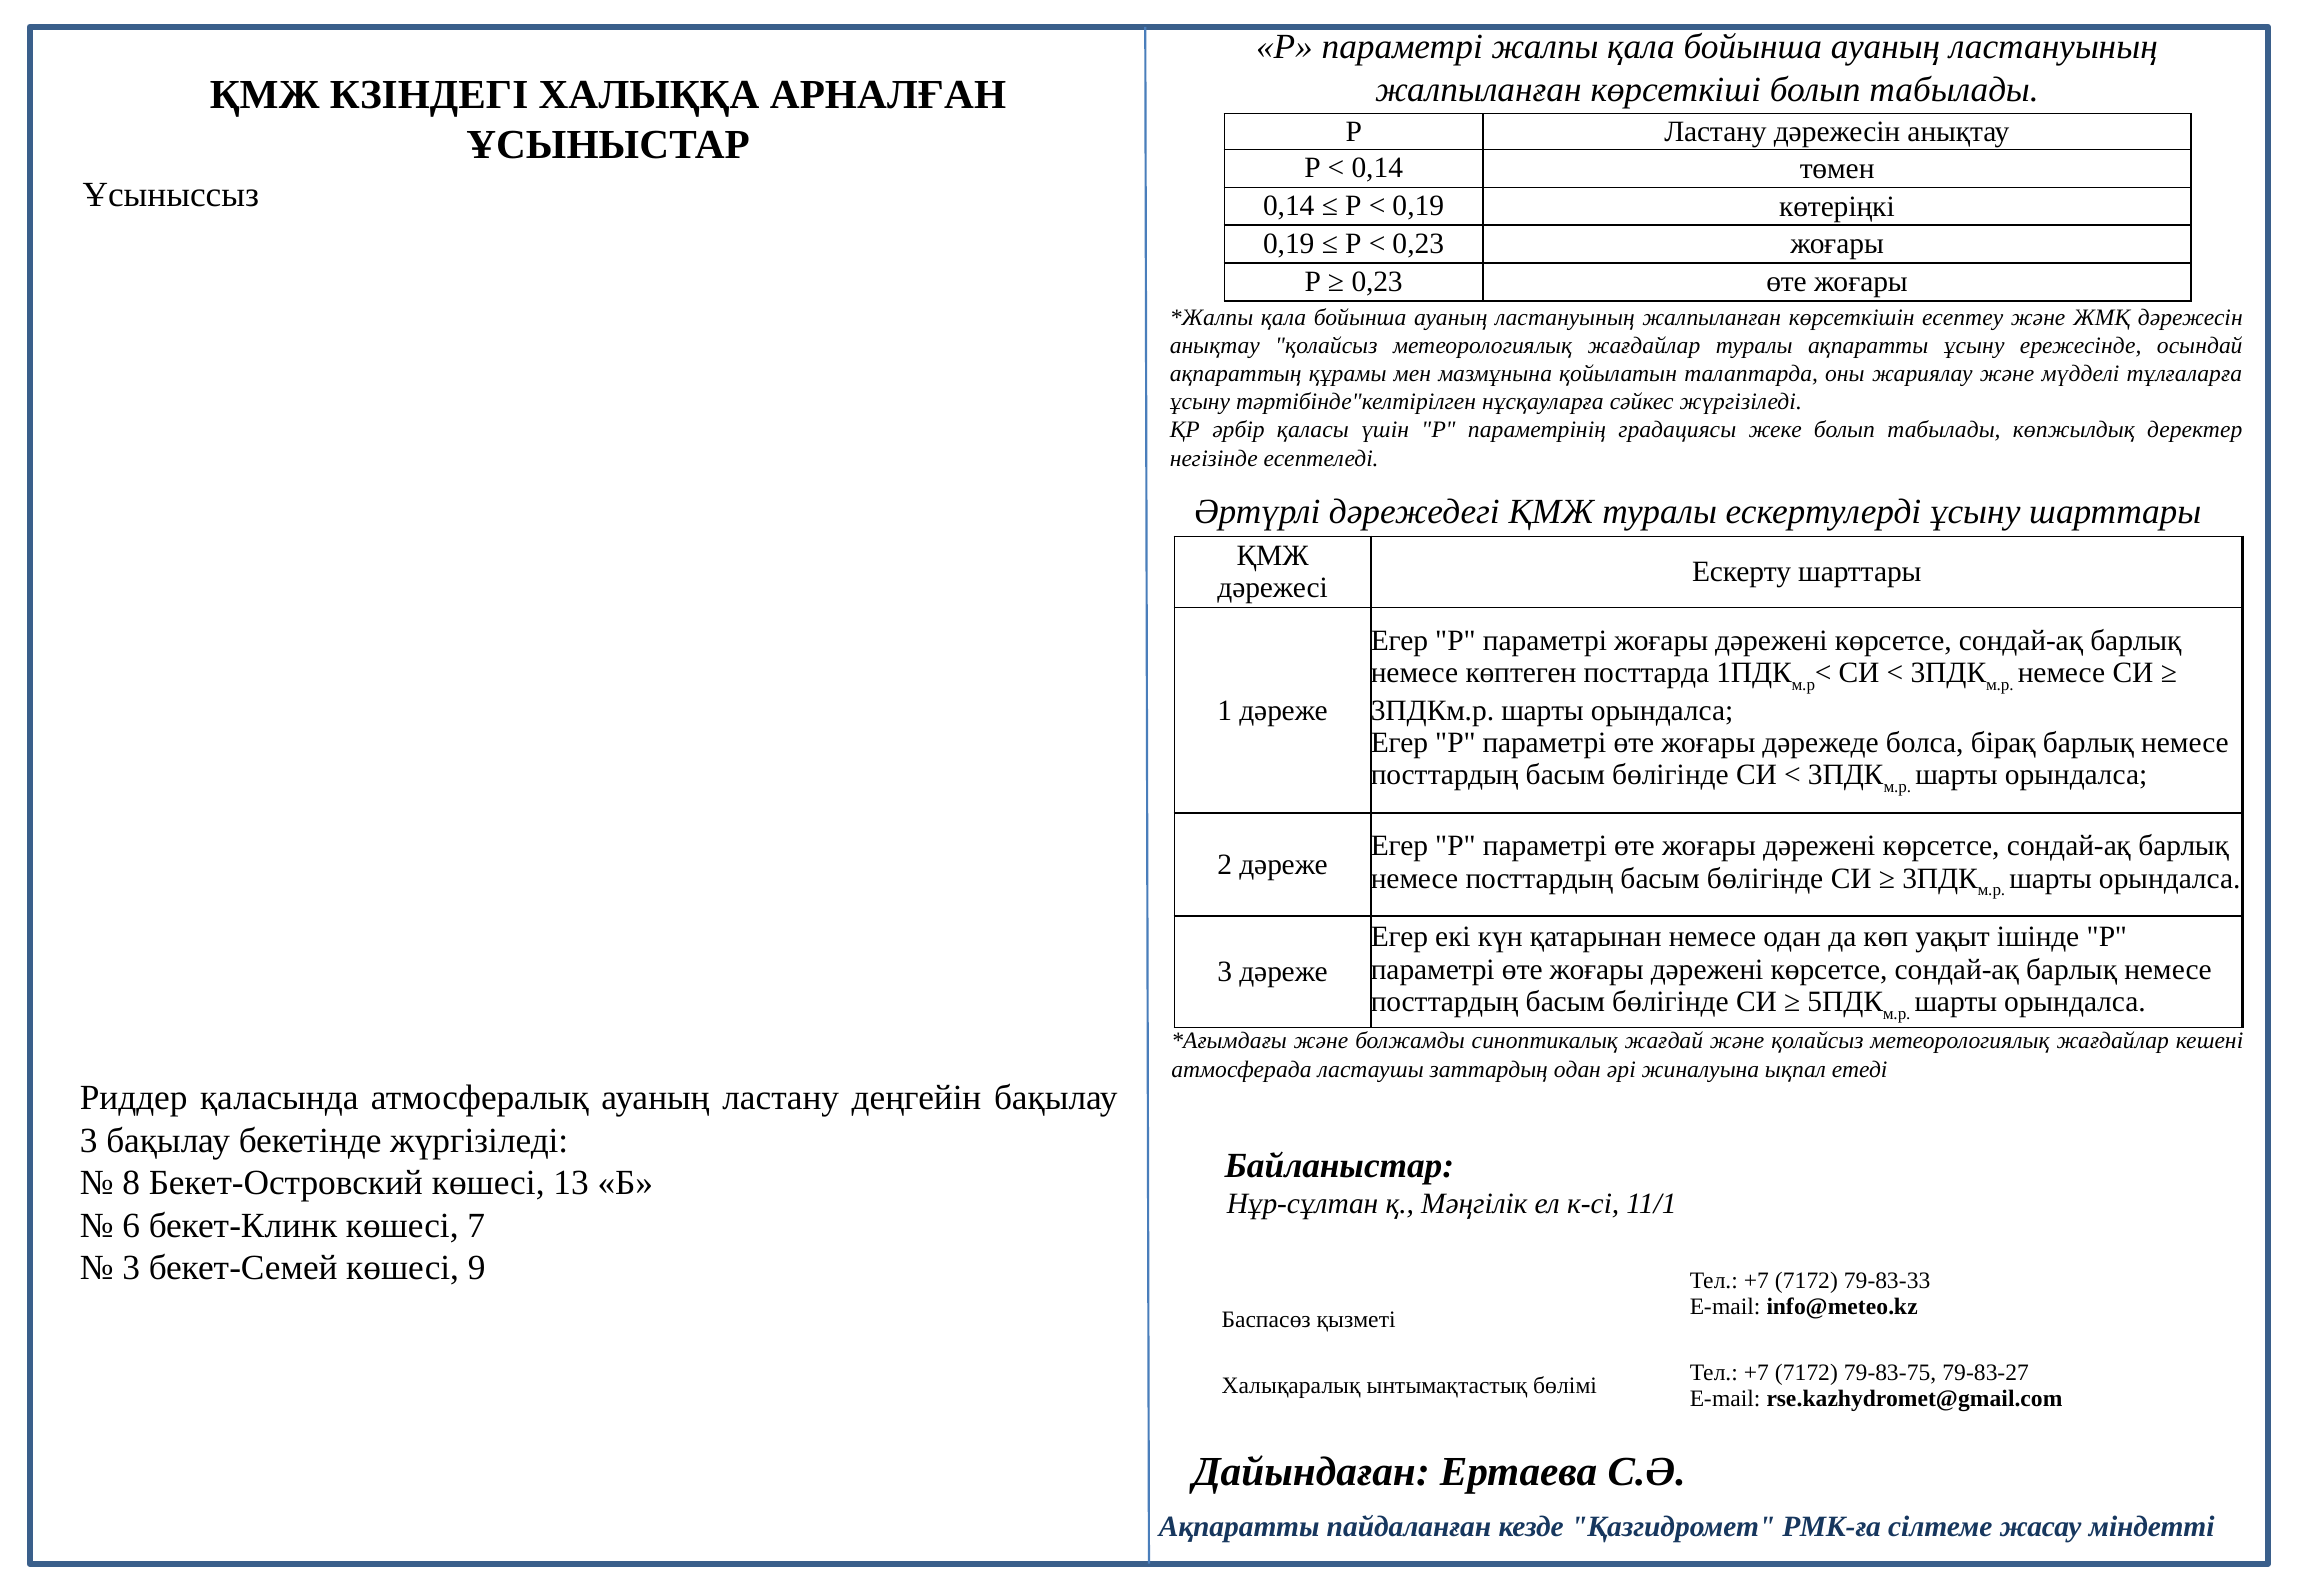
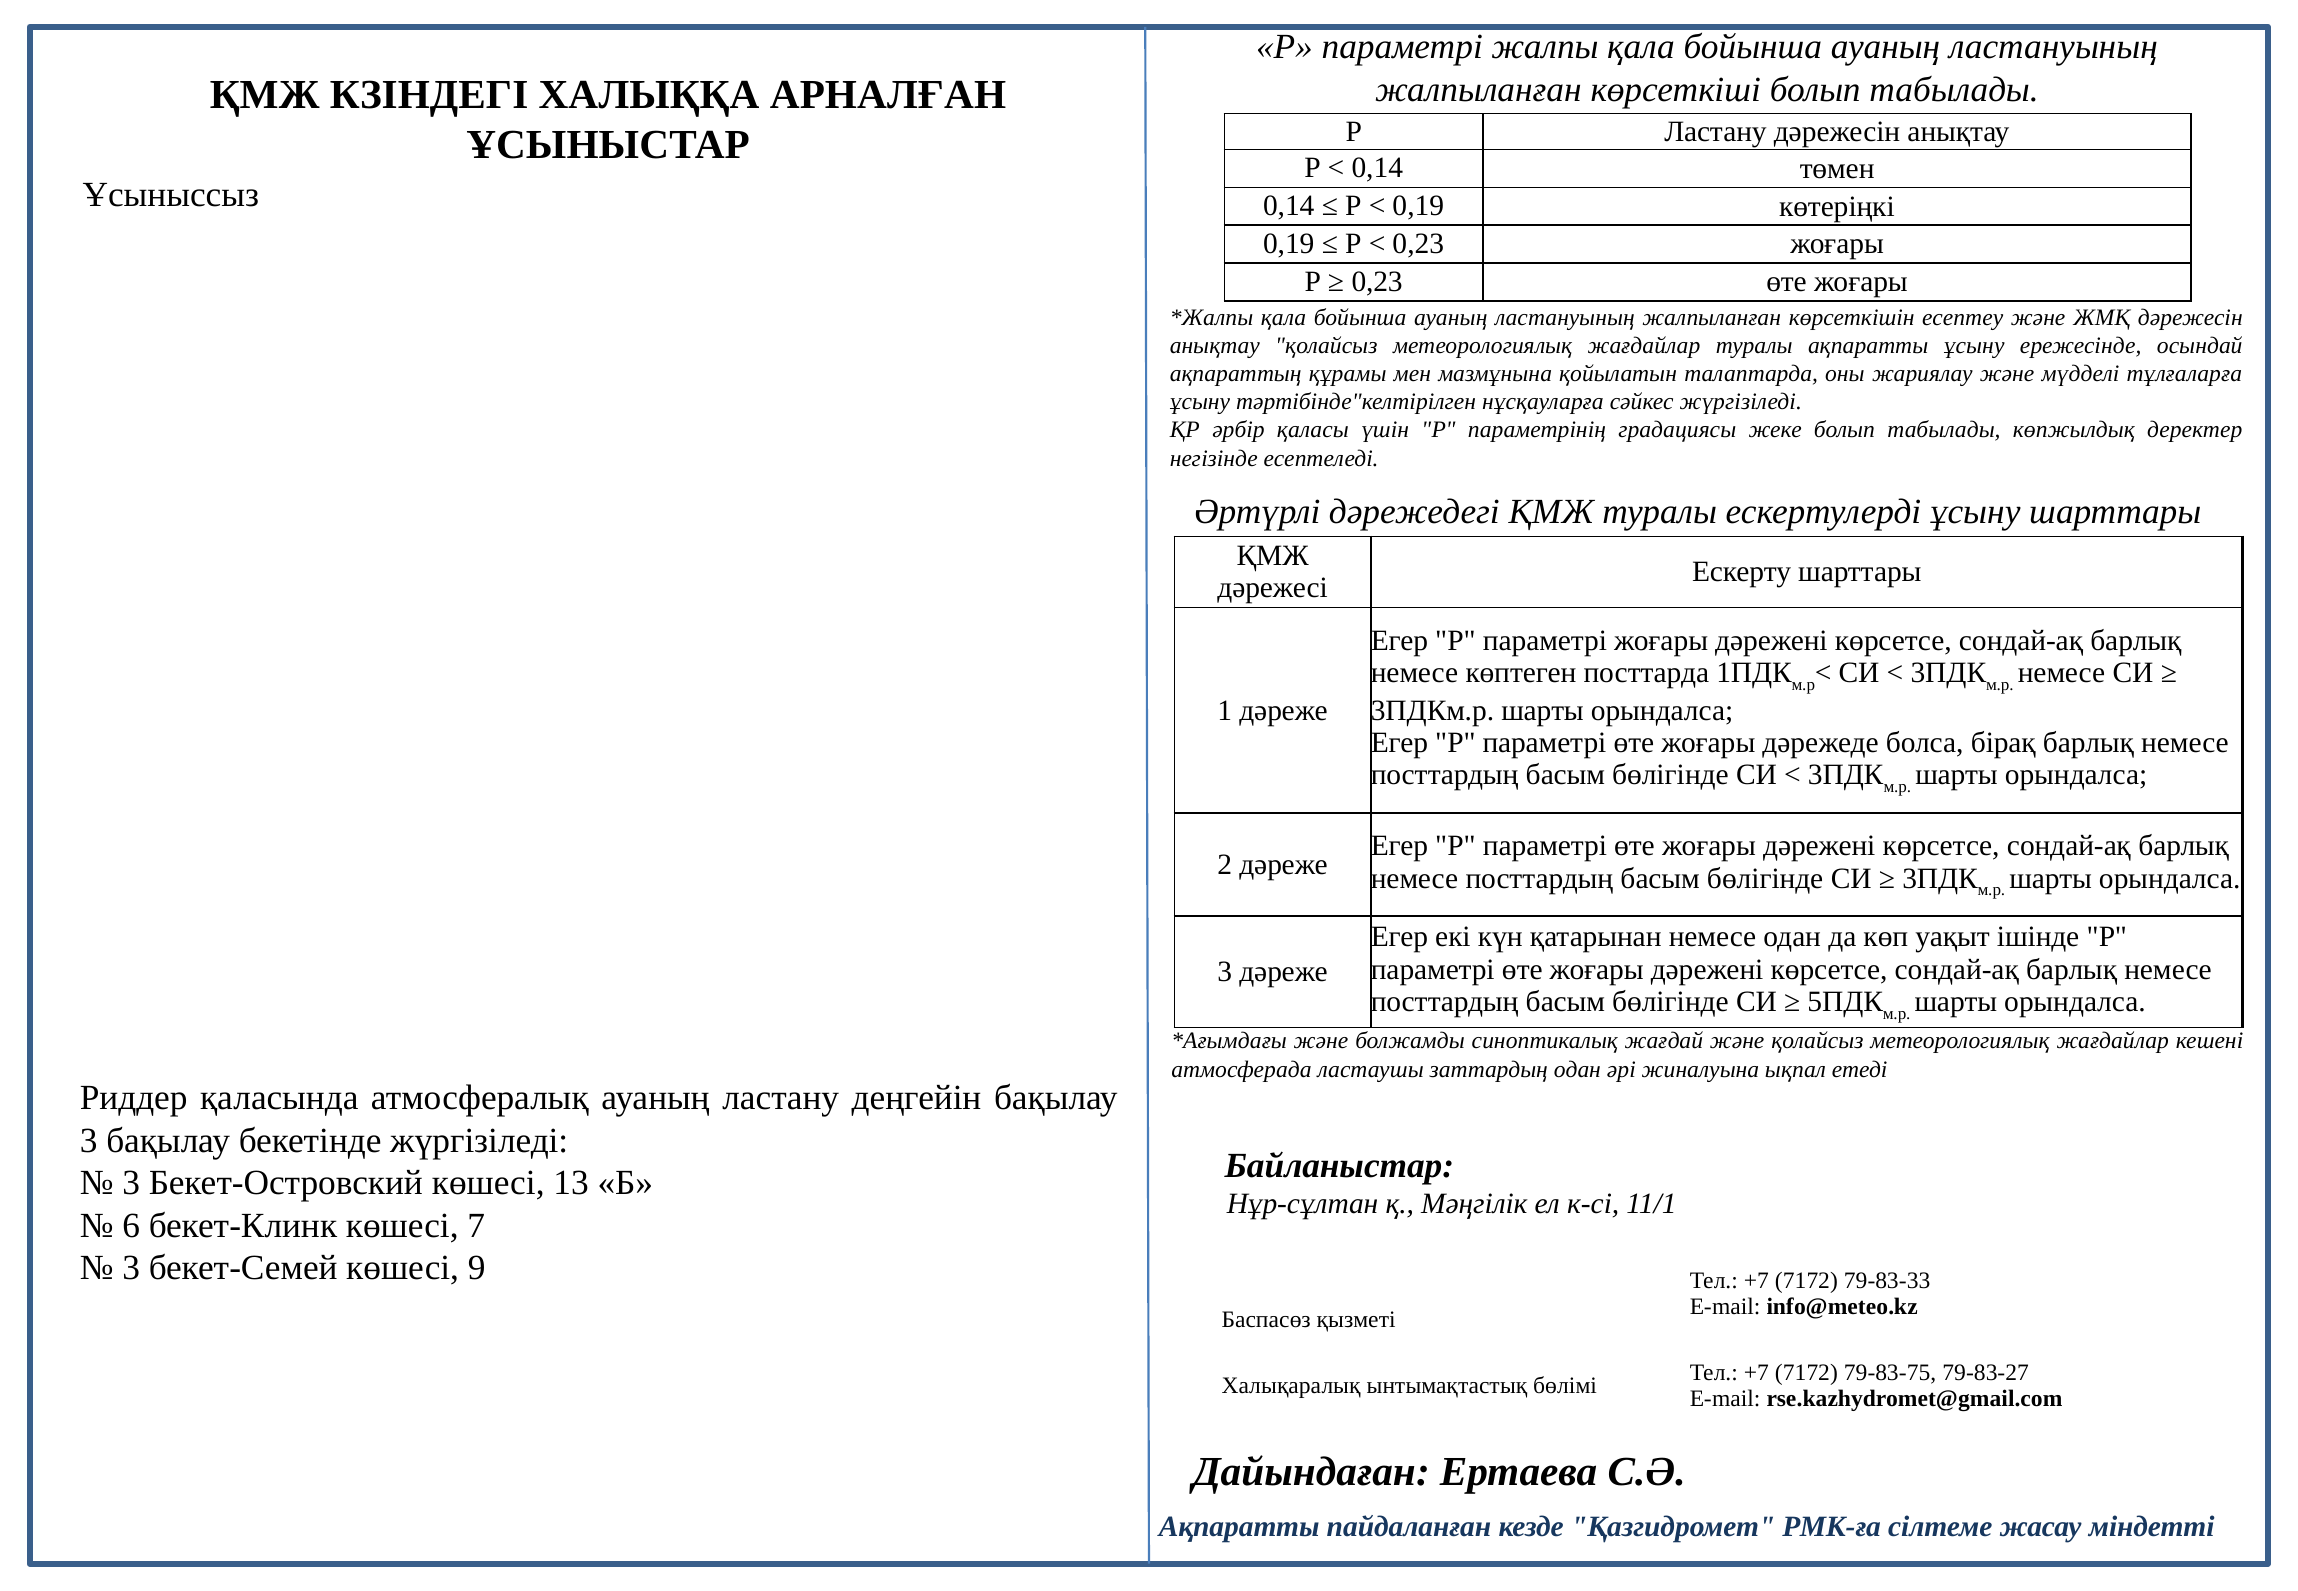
8 at (131, 1183): 8 -> 3
